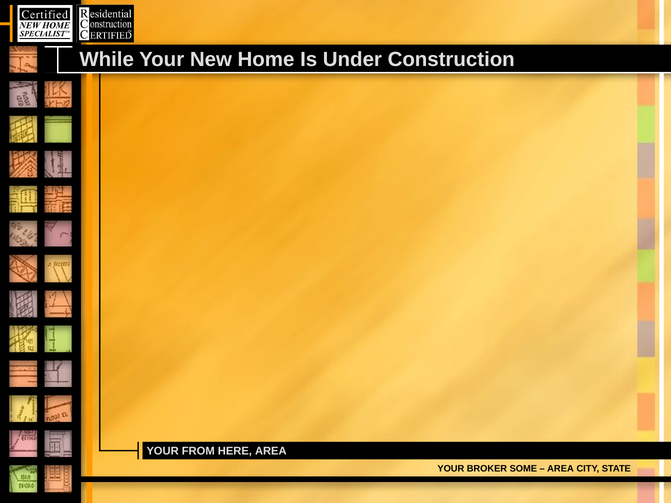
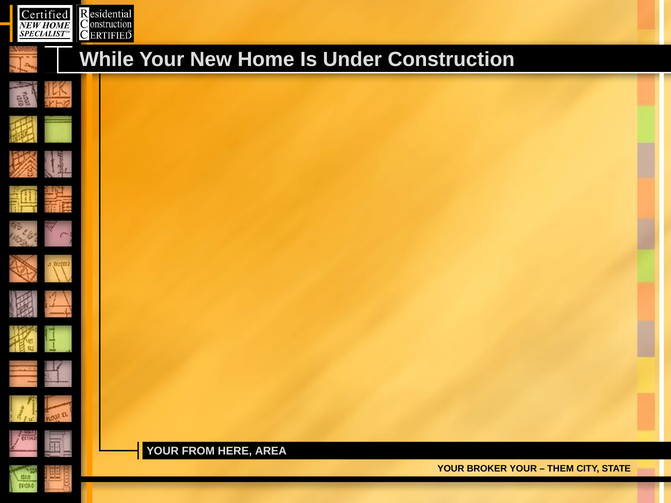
SOME at (523, 469): SOME -> YOUR
AREA at (561, 469): AREA -> THEM
